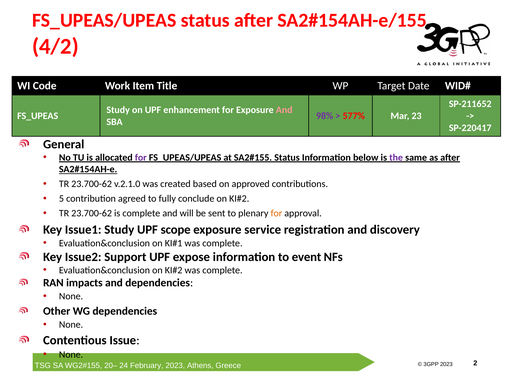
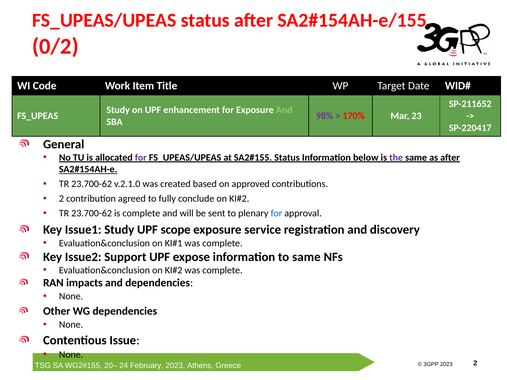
4/2: 4/2 -> 0/2
And at (284, 110) colour: pink -> light green
577%: 577% -> 170%
5 at (61, 199): 5 -> 2
for at (276, 213) colour: orange -> blue
to event: event -> same
